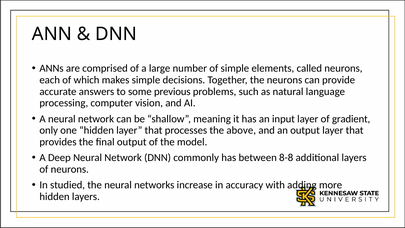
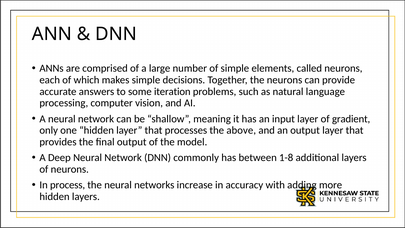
previous: previous -> iteration
8-8: 8-8 -> 1-8
studied: studied -> process
